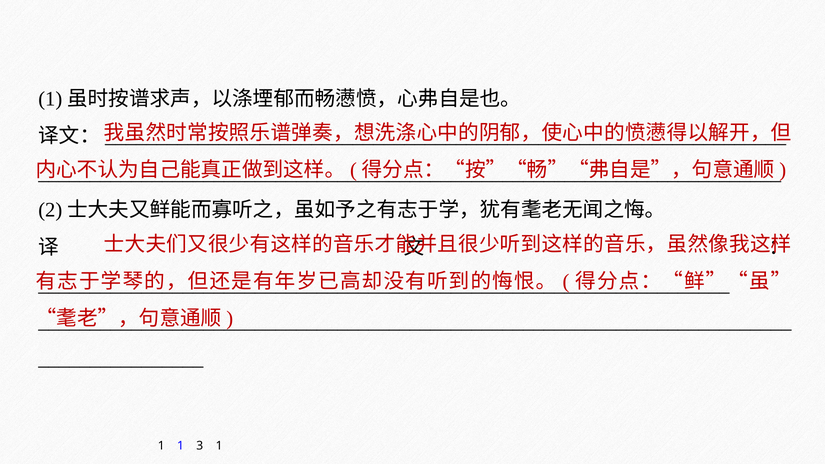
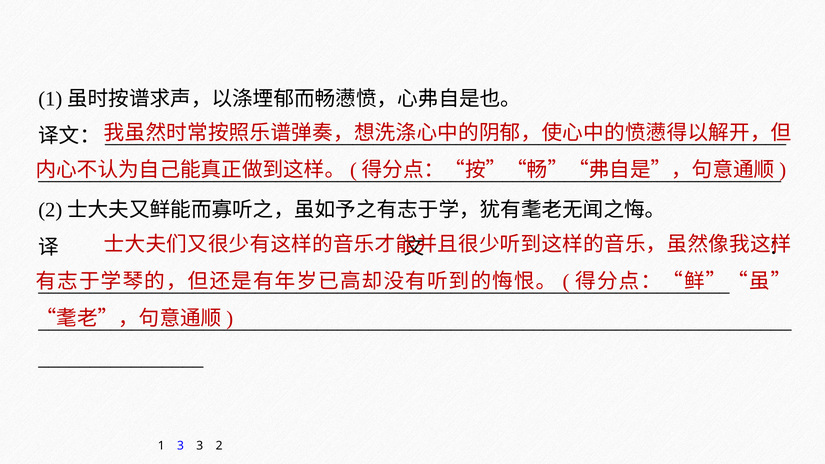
1 1: 1 -> 3
3 1: 1 -> 2
